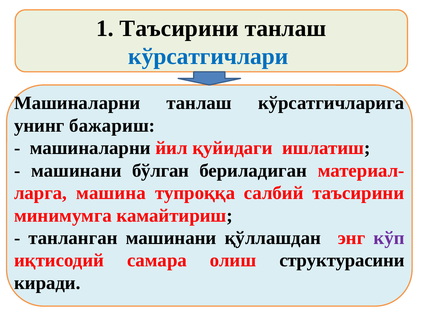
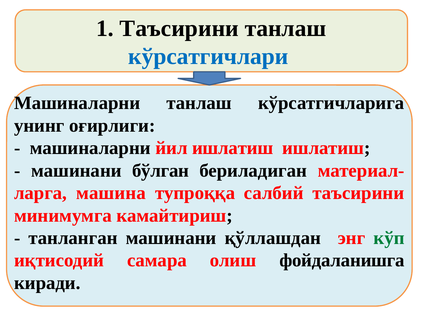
бажариш: бажариш -> оғирлиги
йил қуйидаги: қуйидаги -> ишлатиш
кўп colour: purple -> green
структурасини: структурасини -> фойдаланишга
